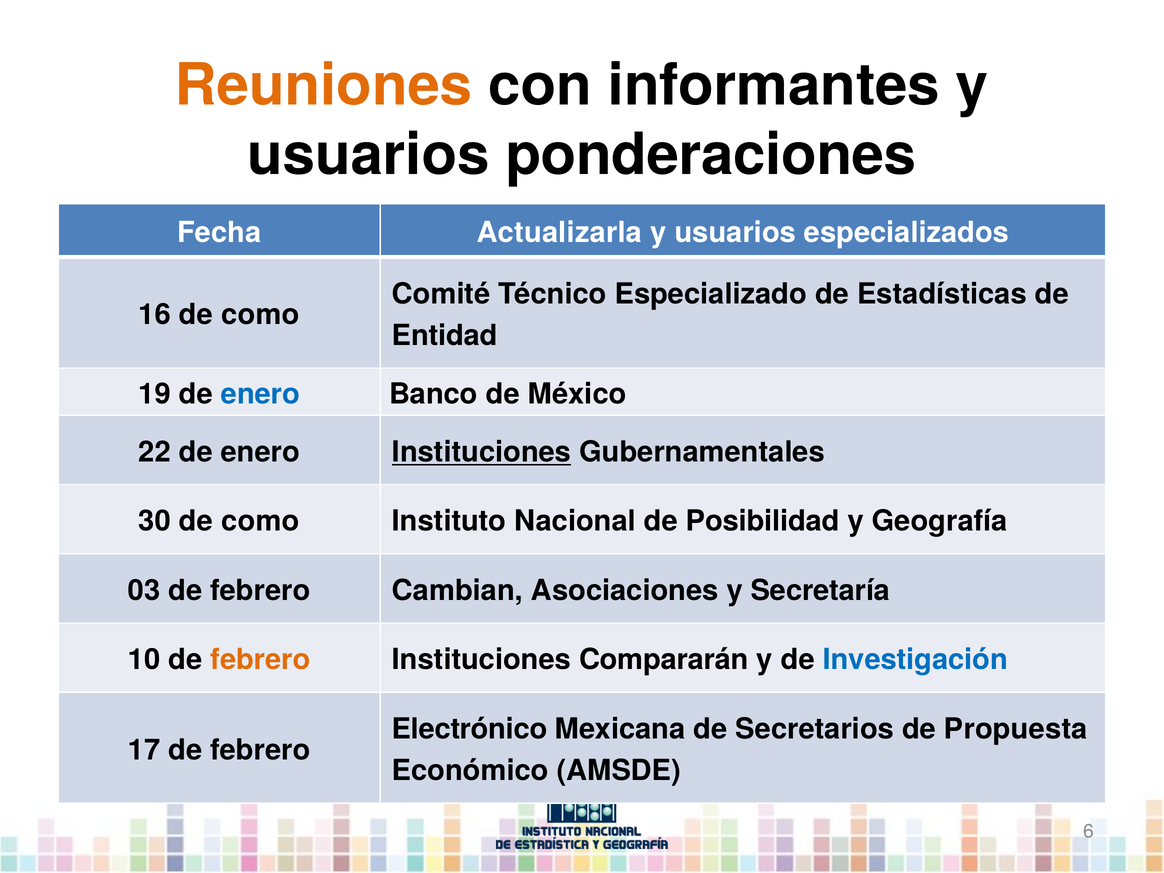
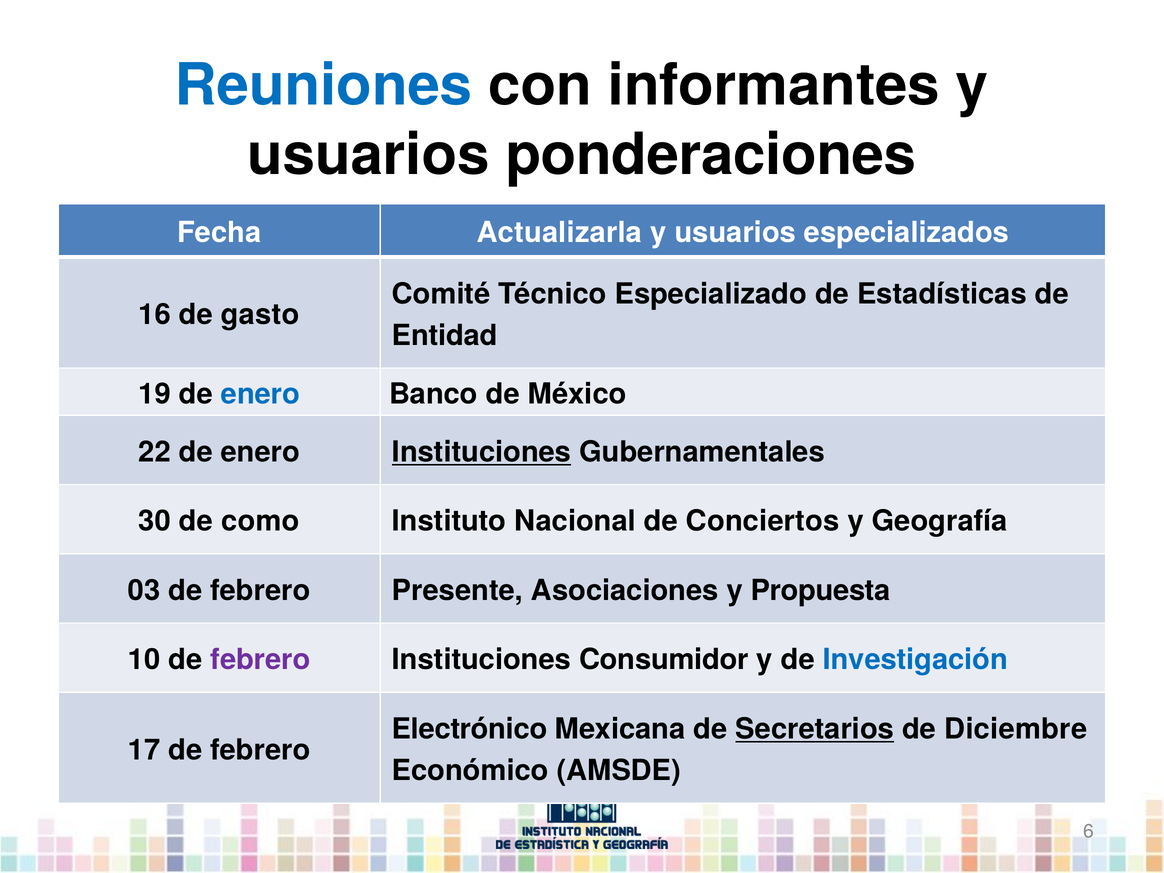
Reuniones colour: orange -> blue
16 de como: como -> gasto
Posibilidad: Posibilidad -> Conciertos
Cambian: Cambian -> Presente
Secretaría: Secretaría -> Propuesta
febrero at (260, 660) colour: orange -> purple
Compararán: Compararán -> Consumidor
Secretarios underline: none -> present
Propuesta: Propuesta -> Diciembre
